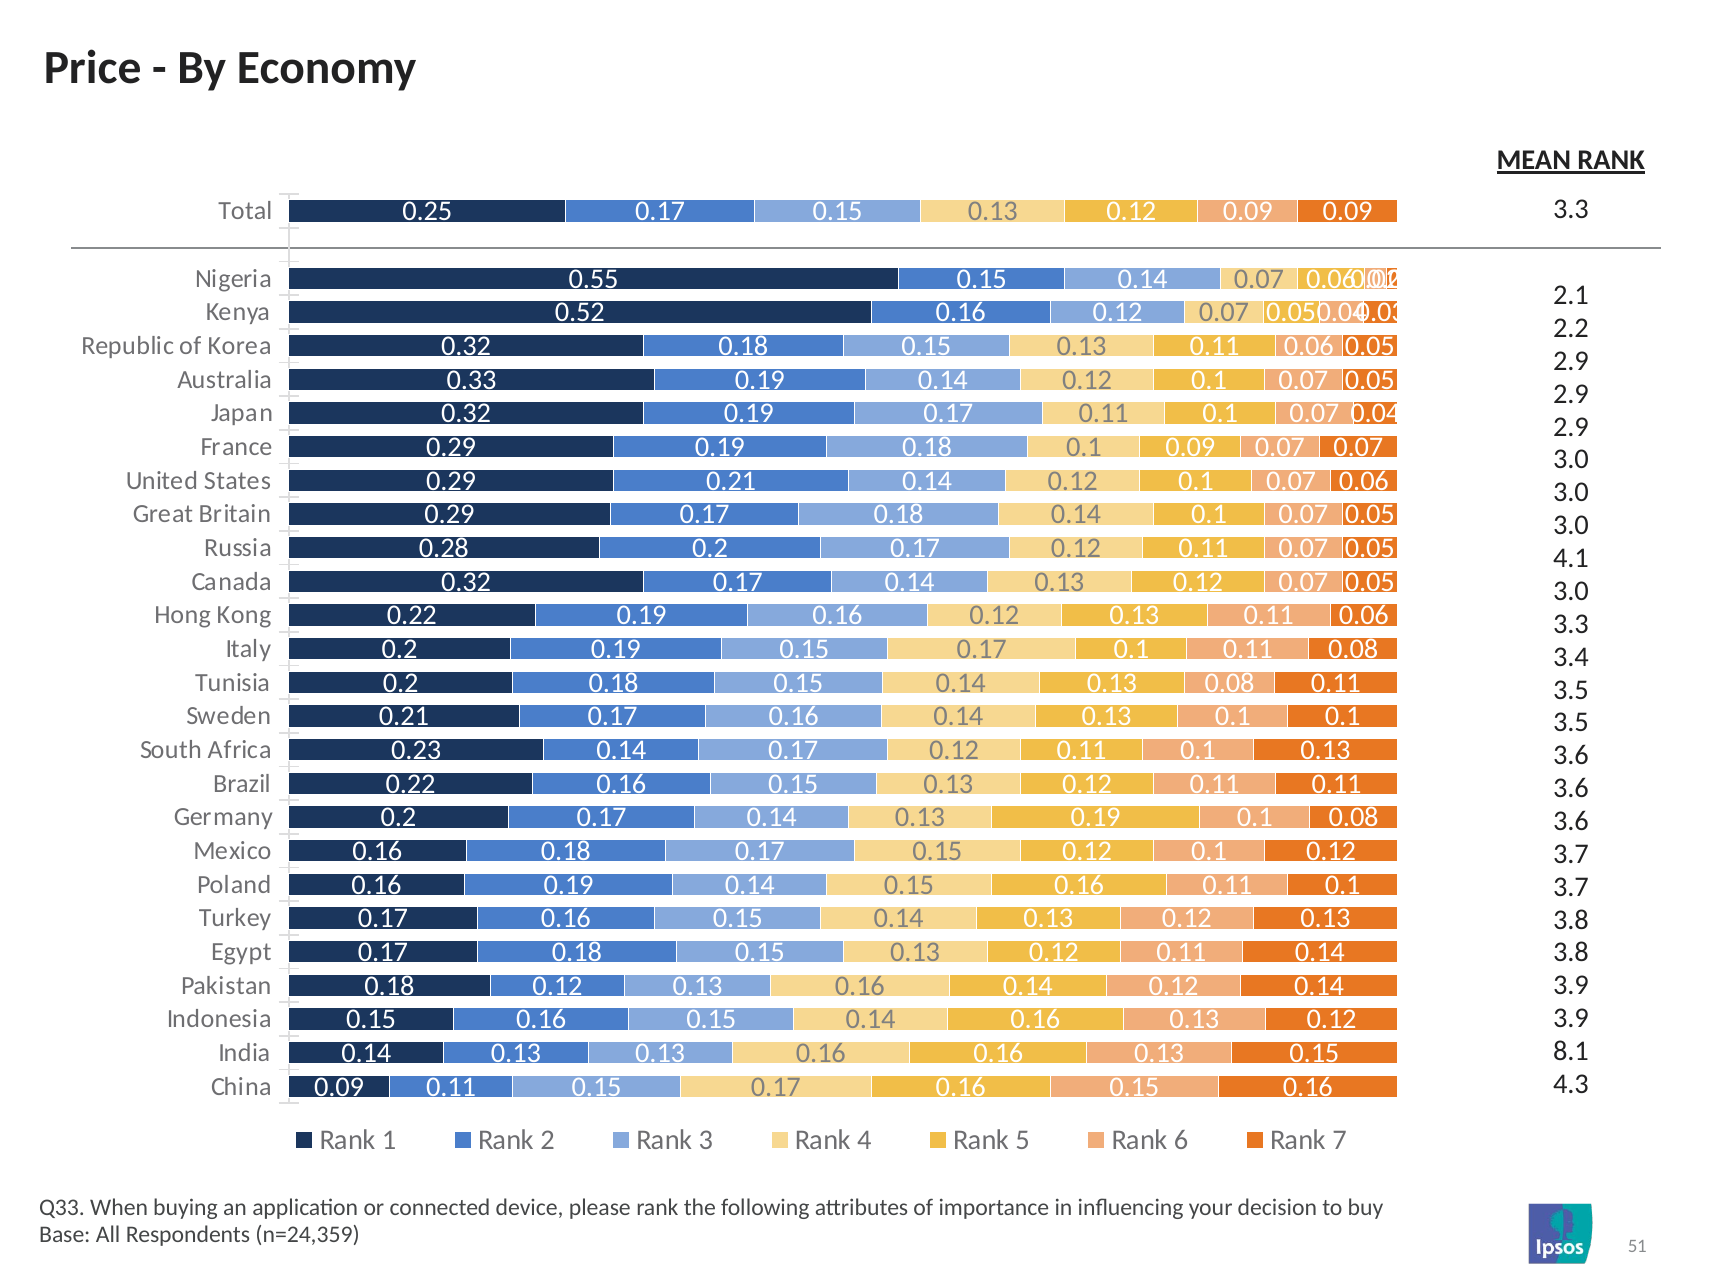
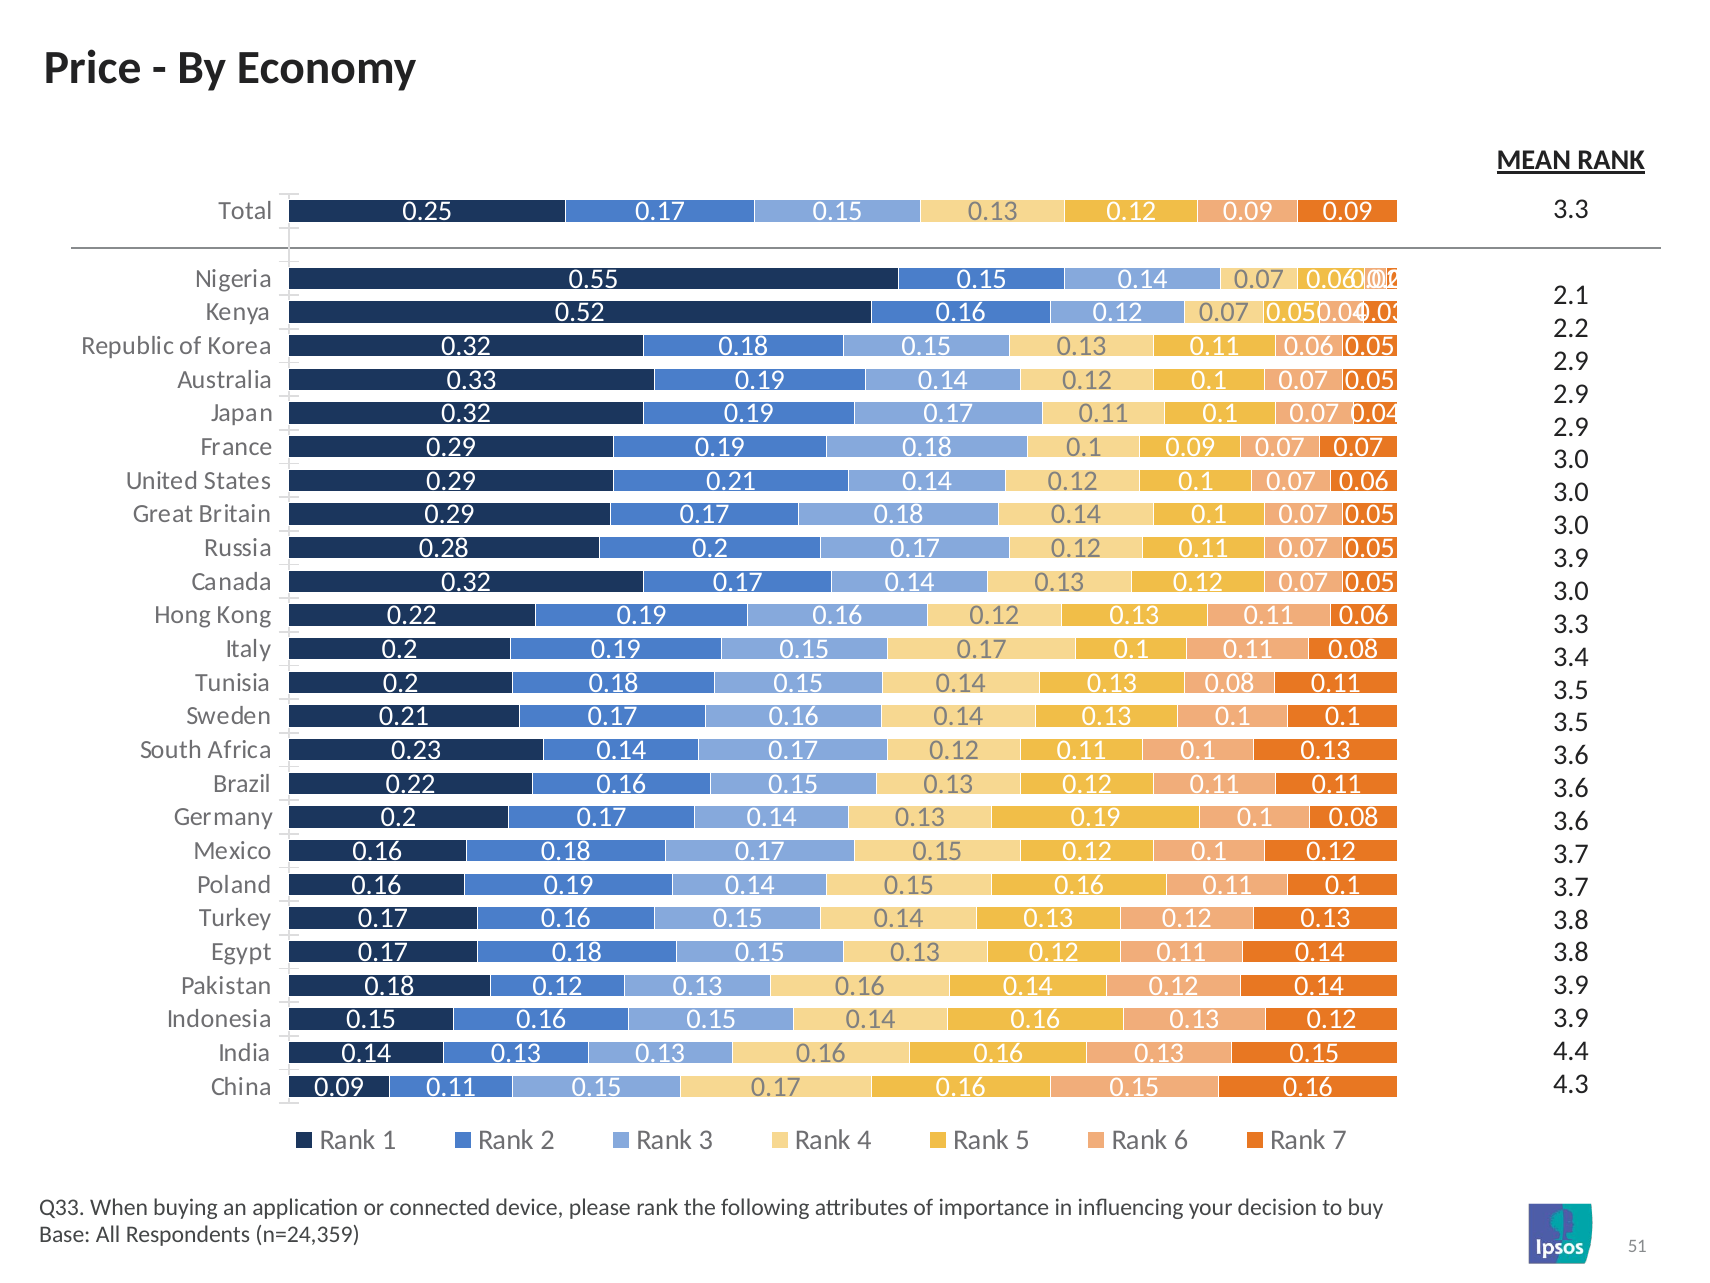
4.1 at (1571, 558): 4.1 -> 3.9
8.1: 8.1 -> 4.4
